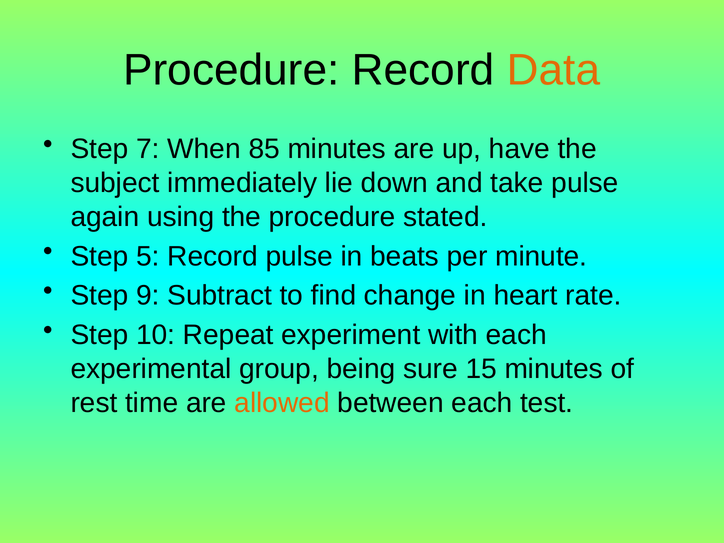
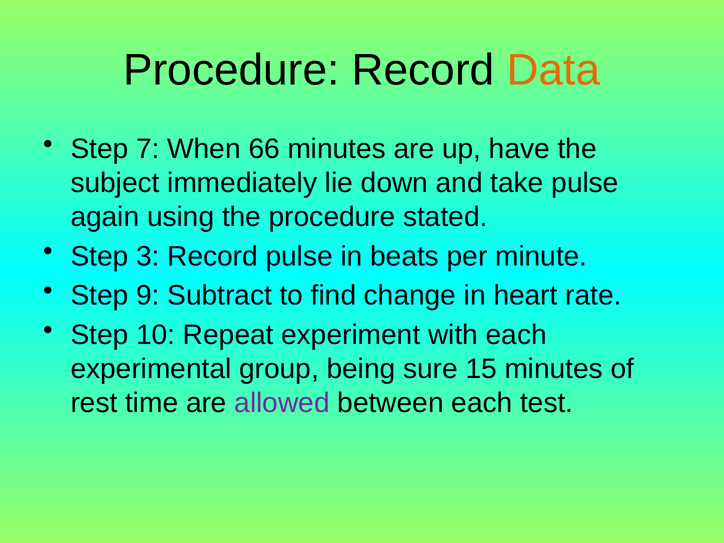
85: 85 -> 66
5: 5 -> 3
allowed colour: orange -> purple
